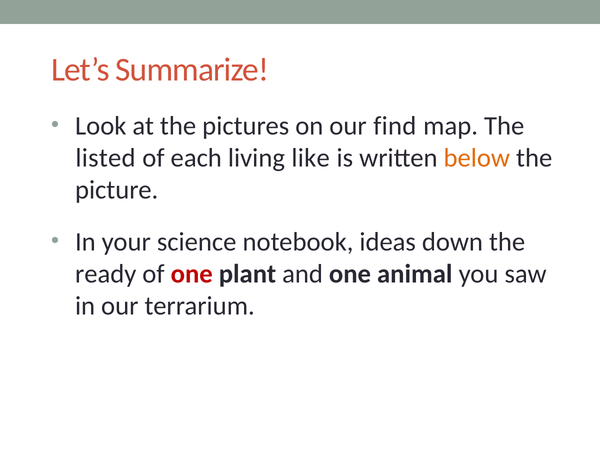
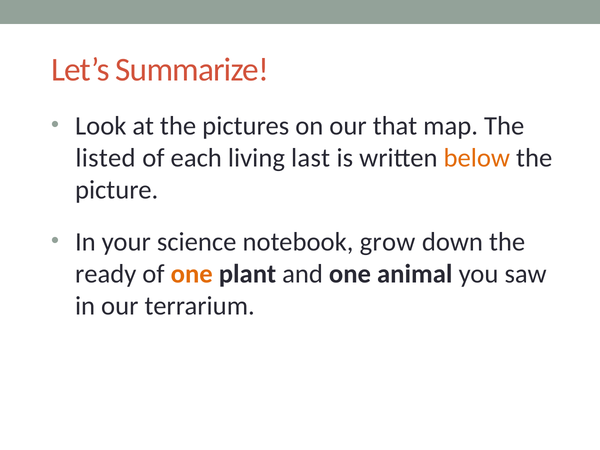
find: find -> that
like: like -> last
ideas: ideas -> grow
one at (192, 274) colour: red -> orange
